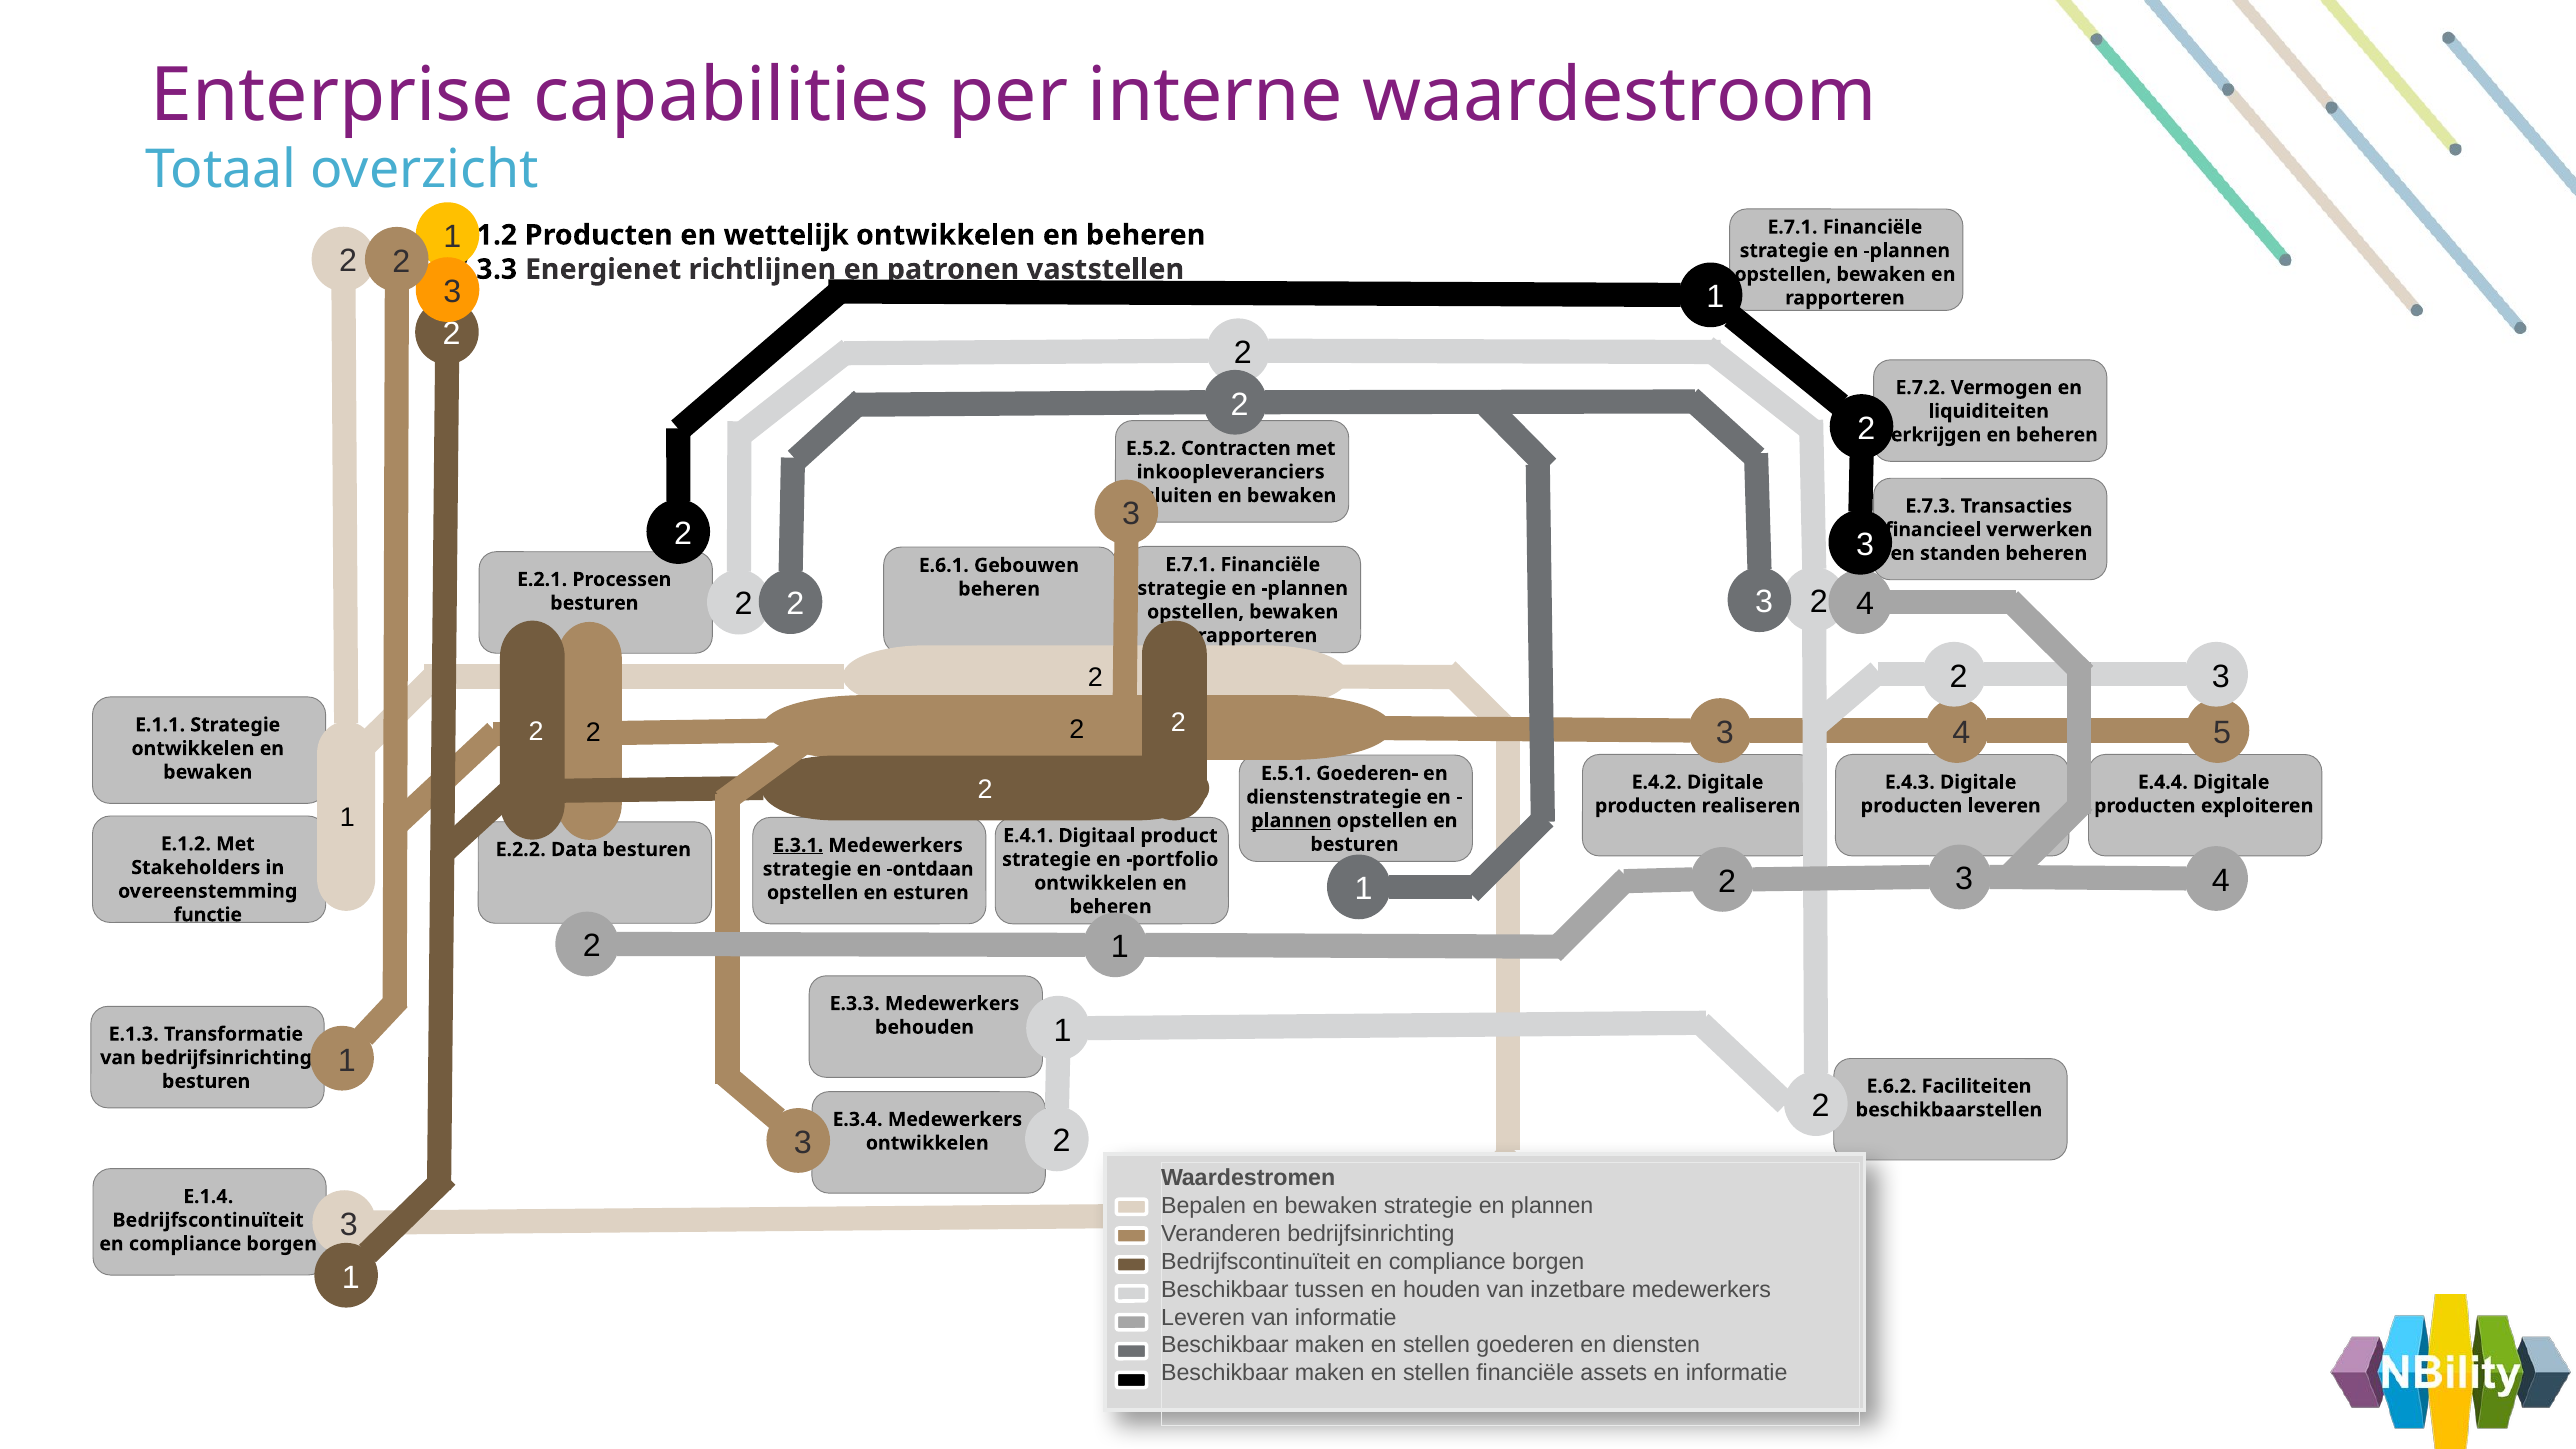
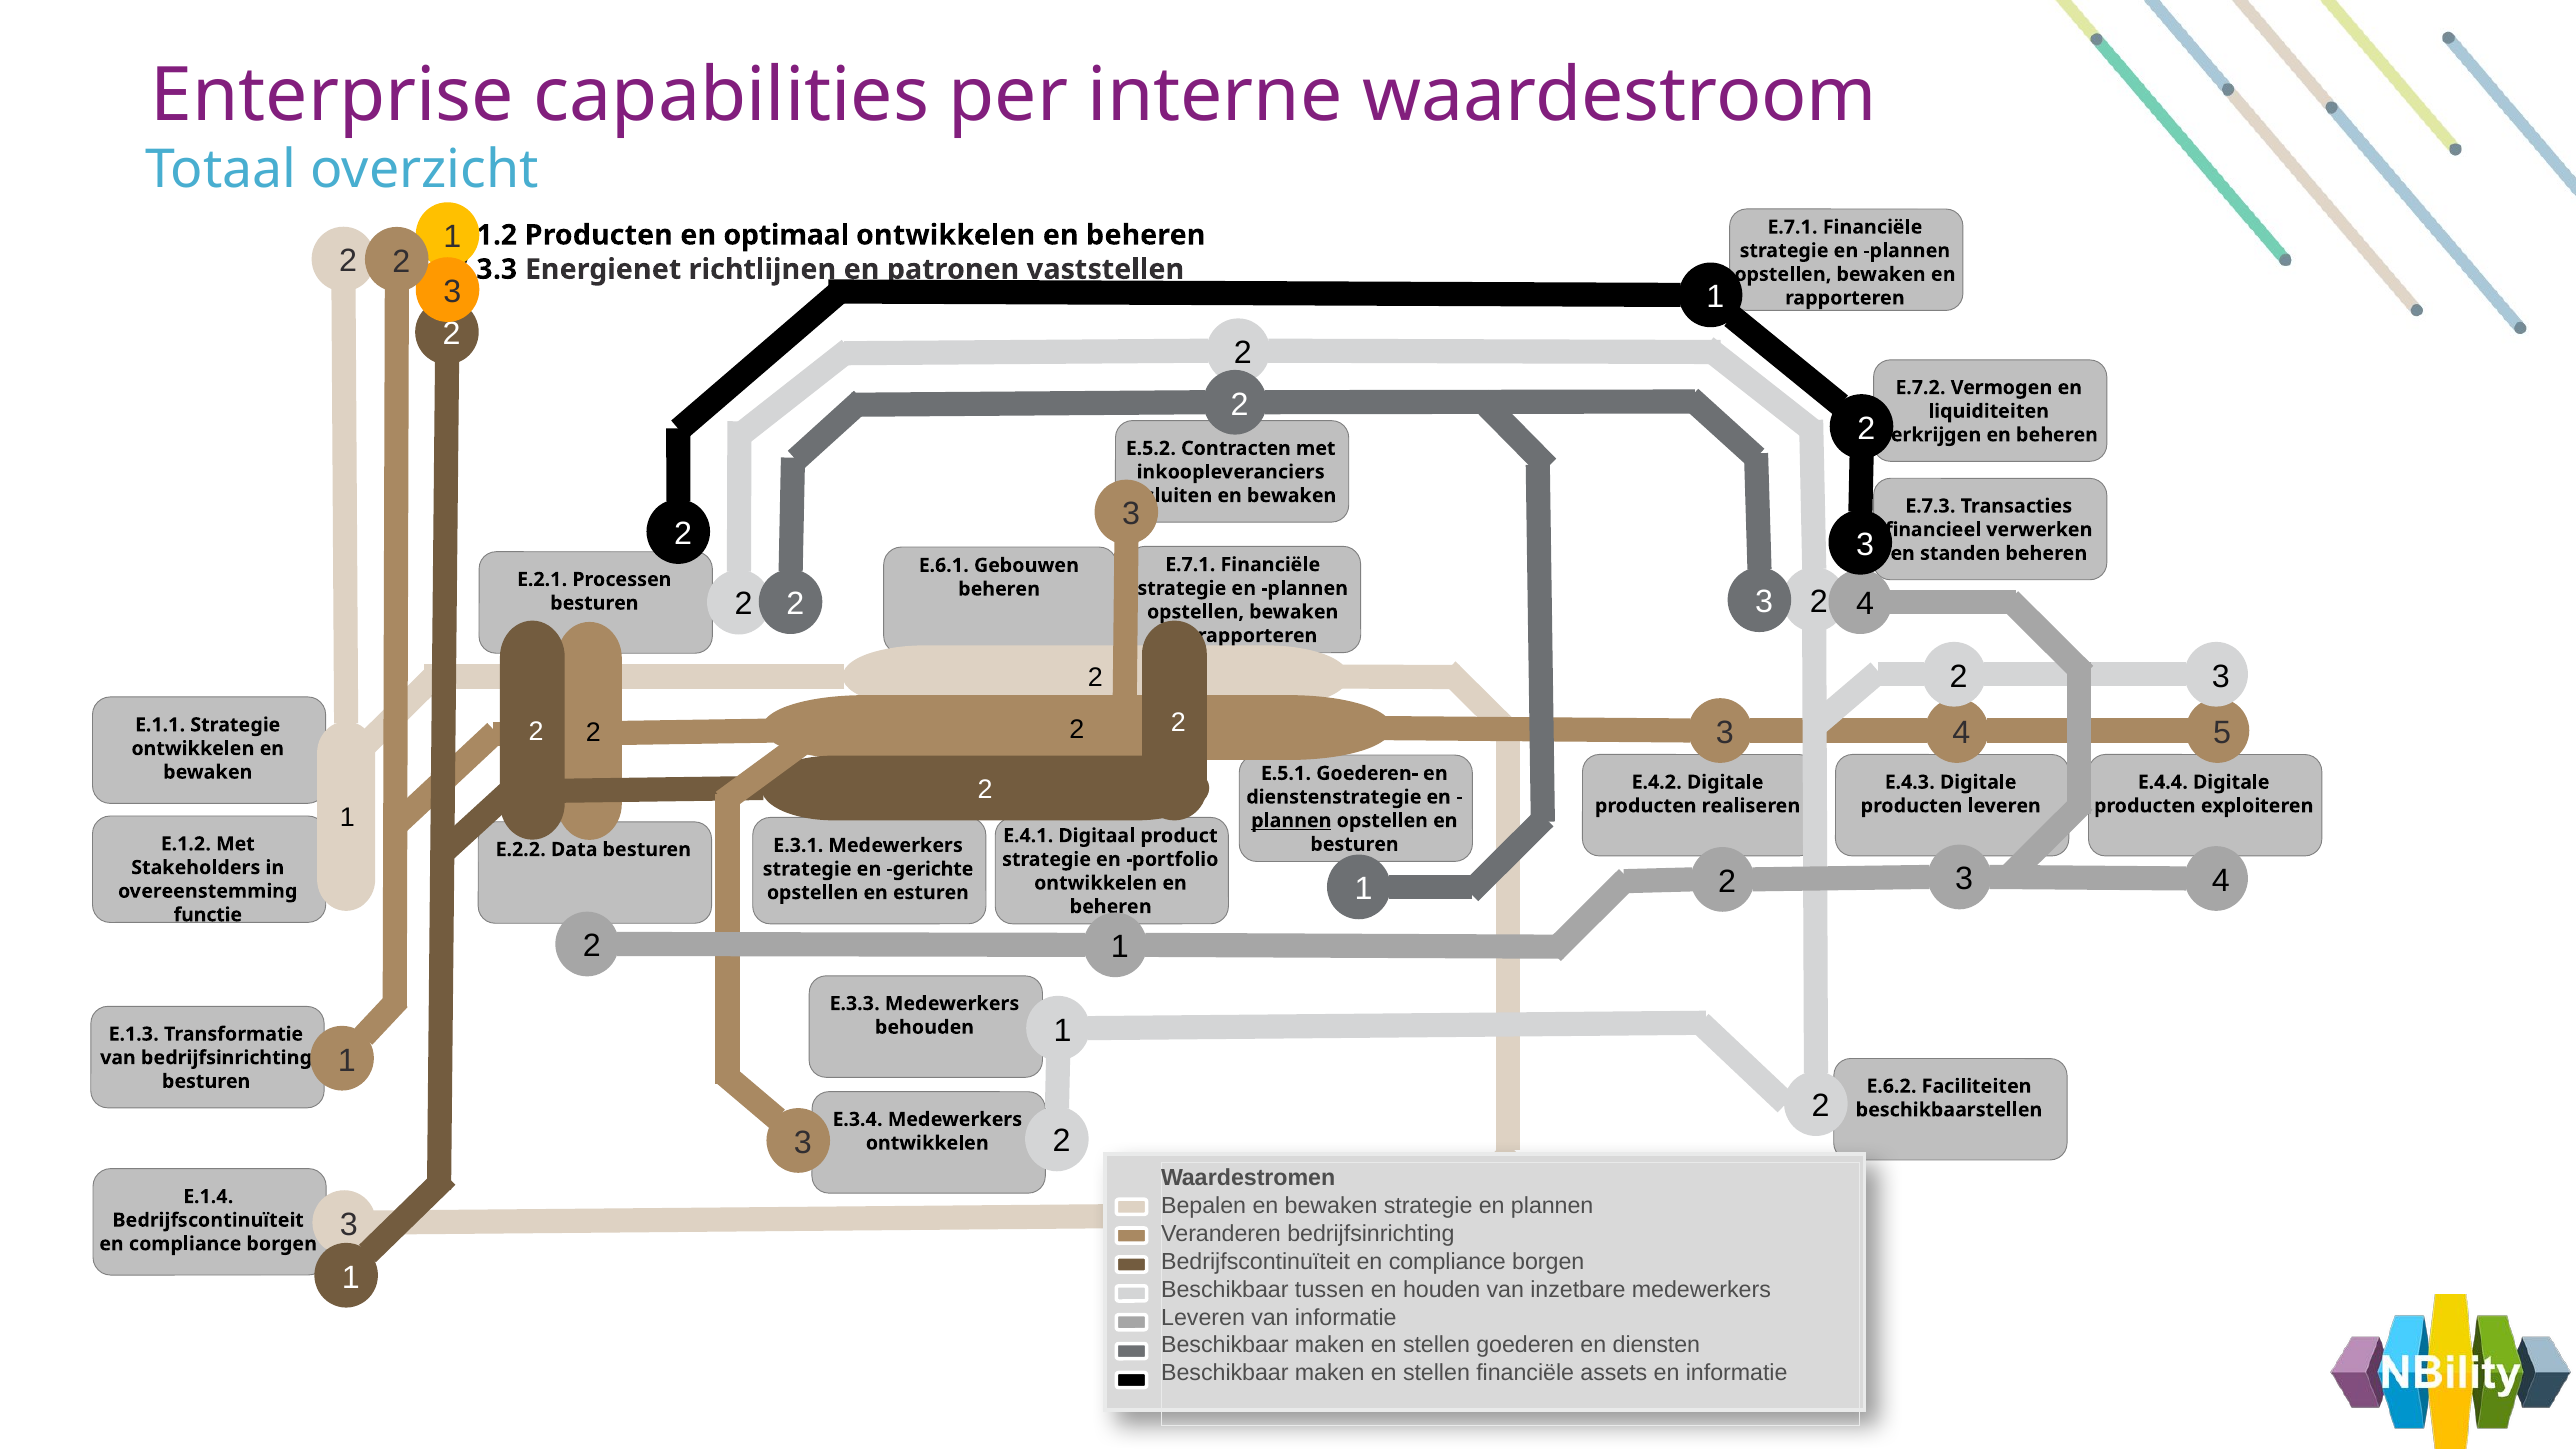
wettelijk: wettelijk -> optimaal
E.3.1 underline: present -> none
ontdaan: ontdaan -> gerichte
